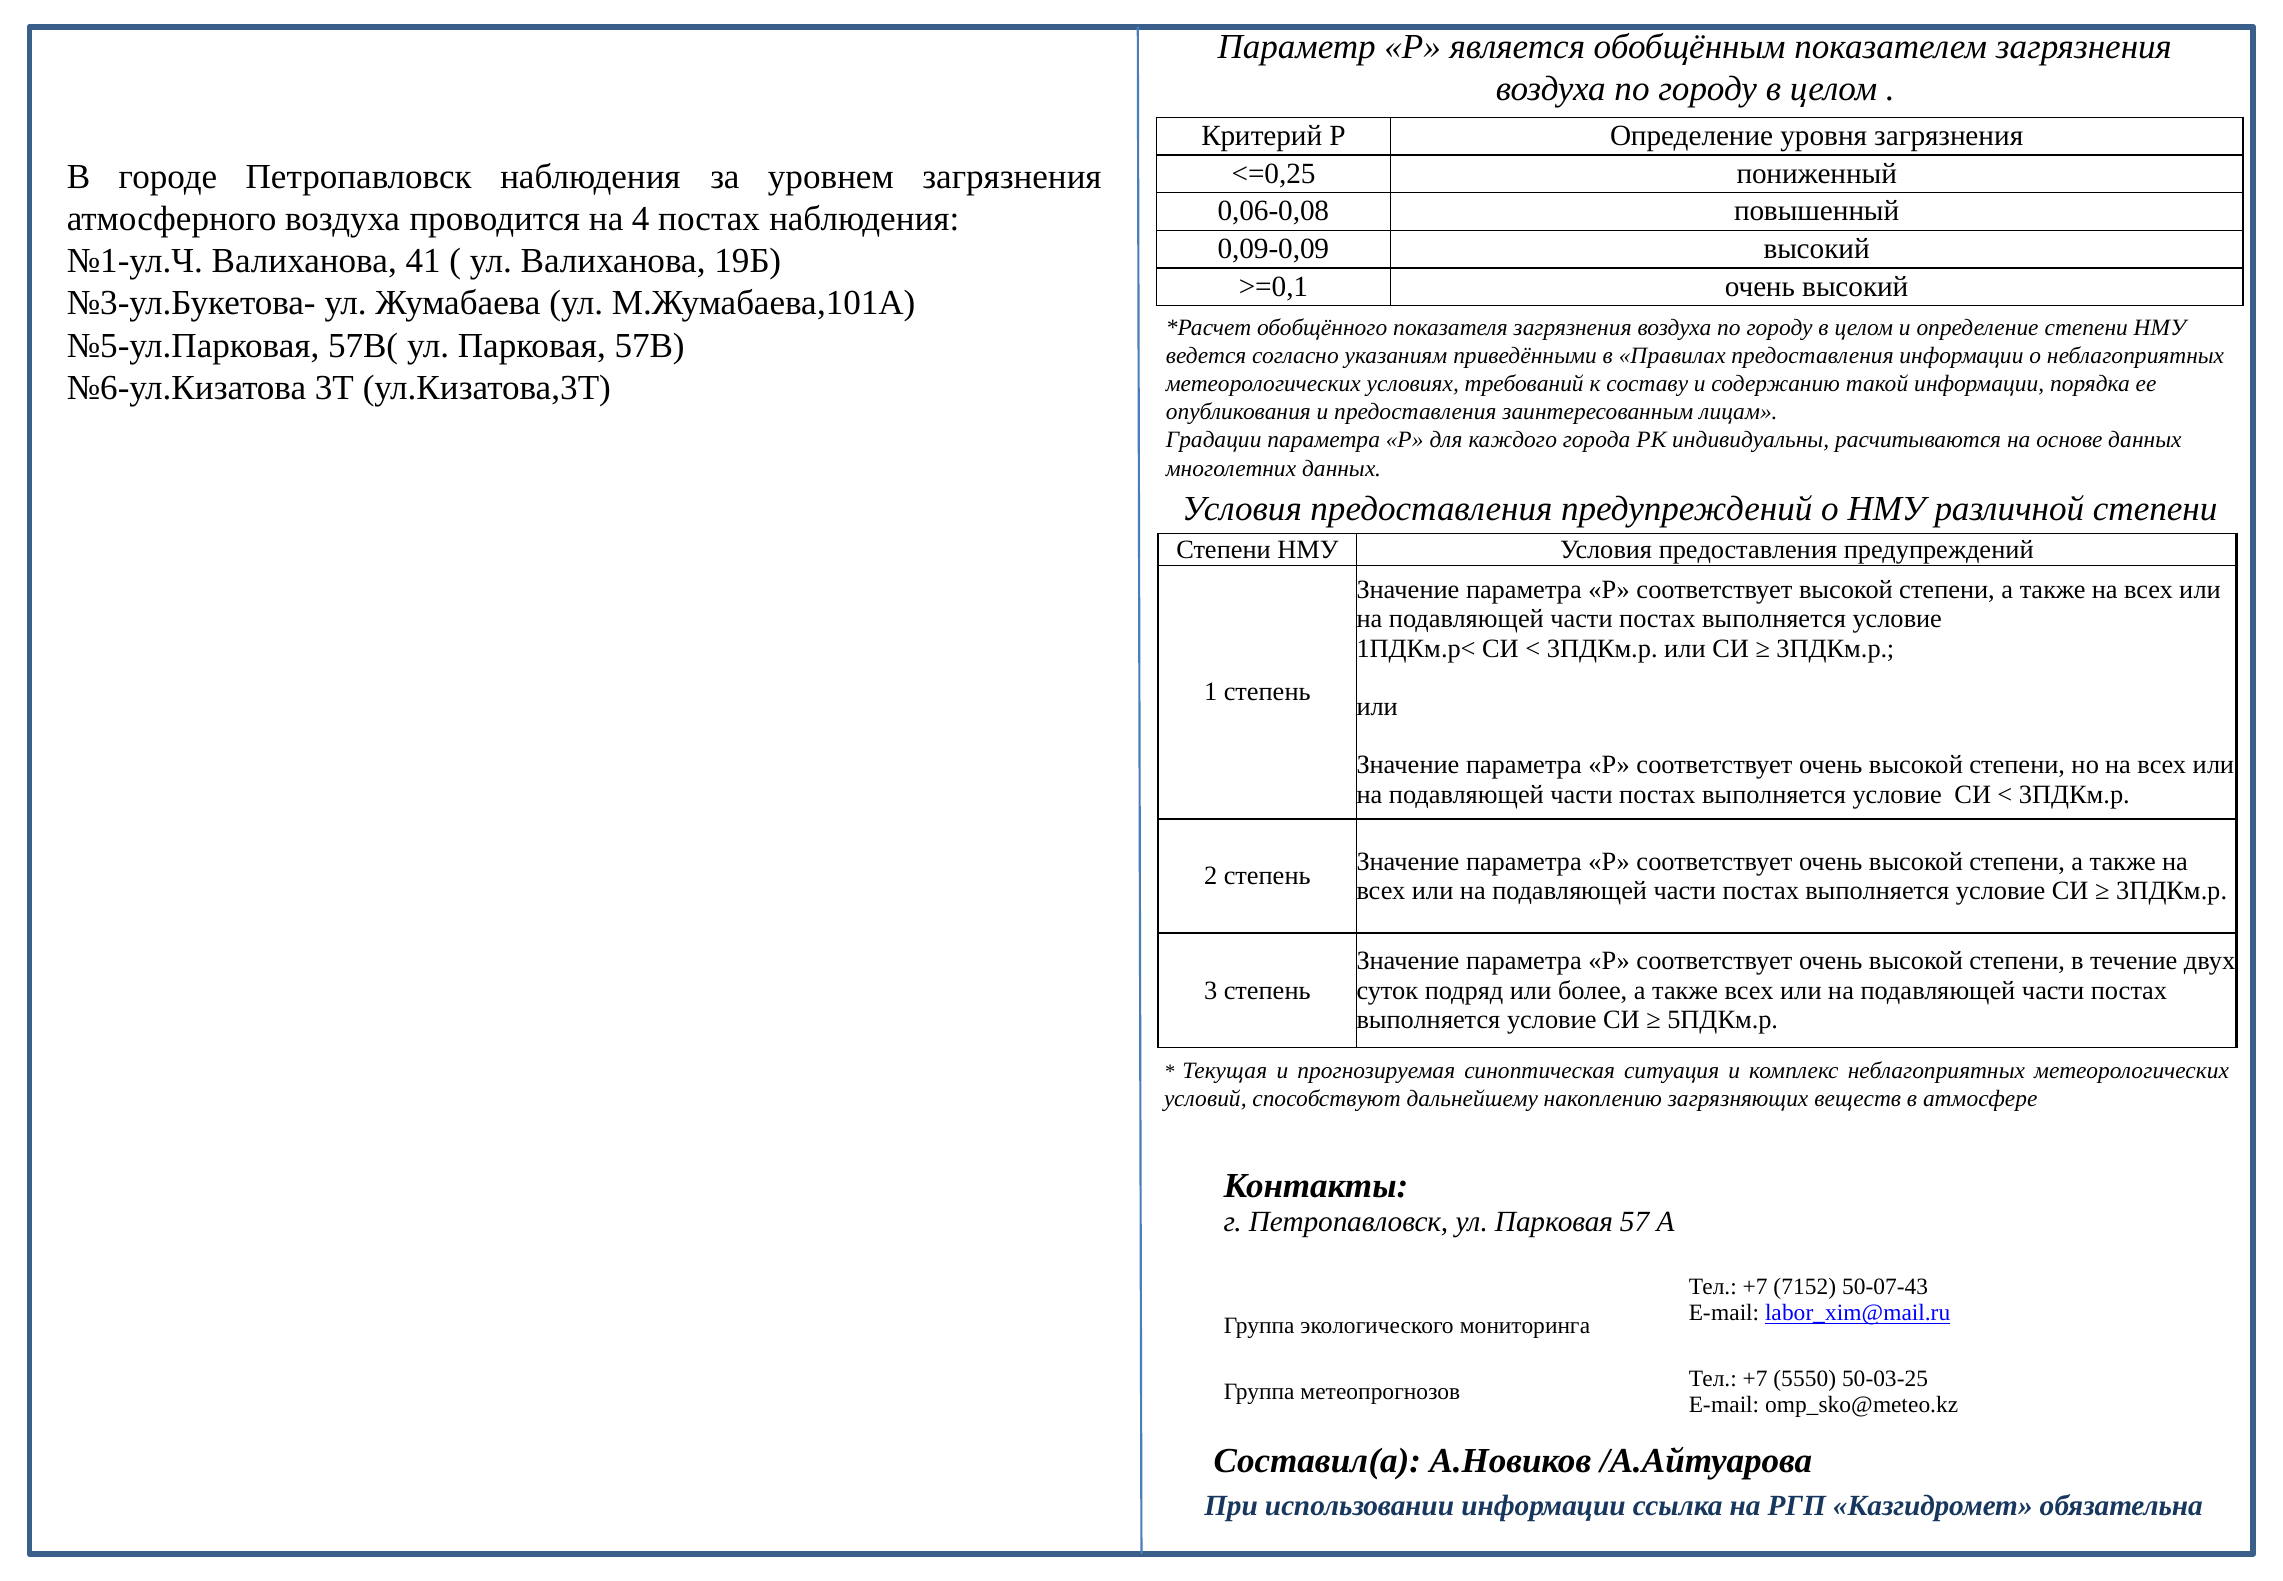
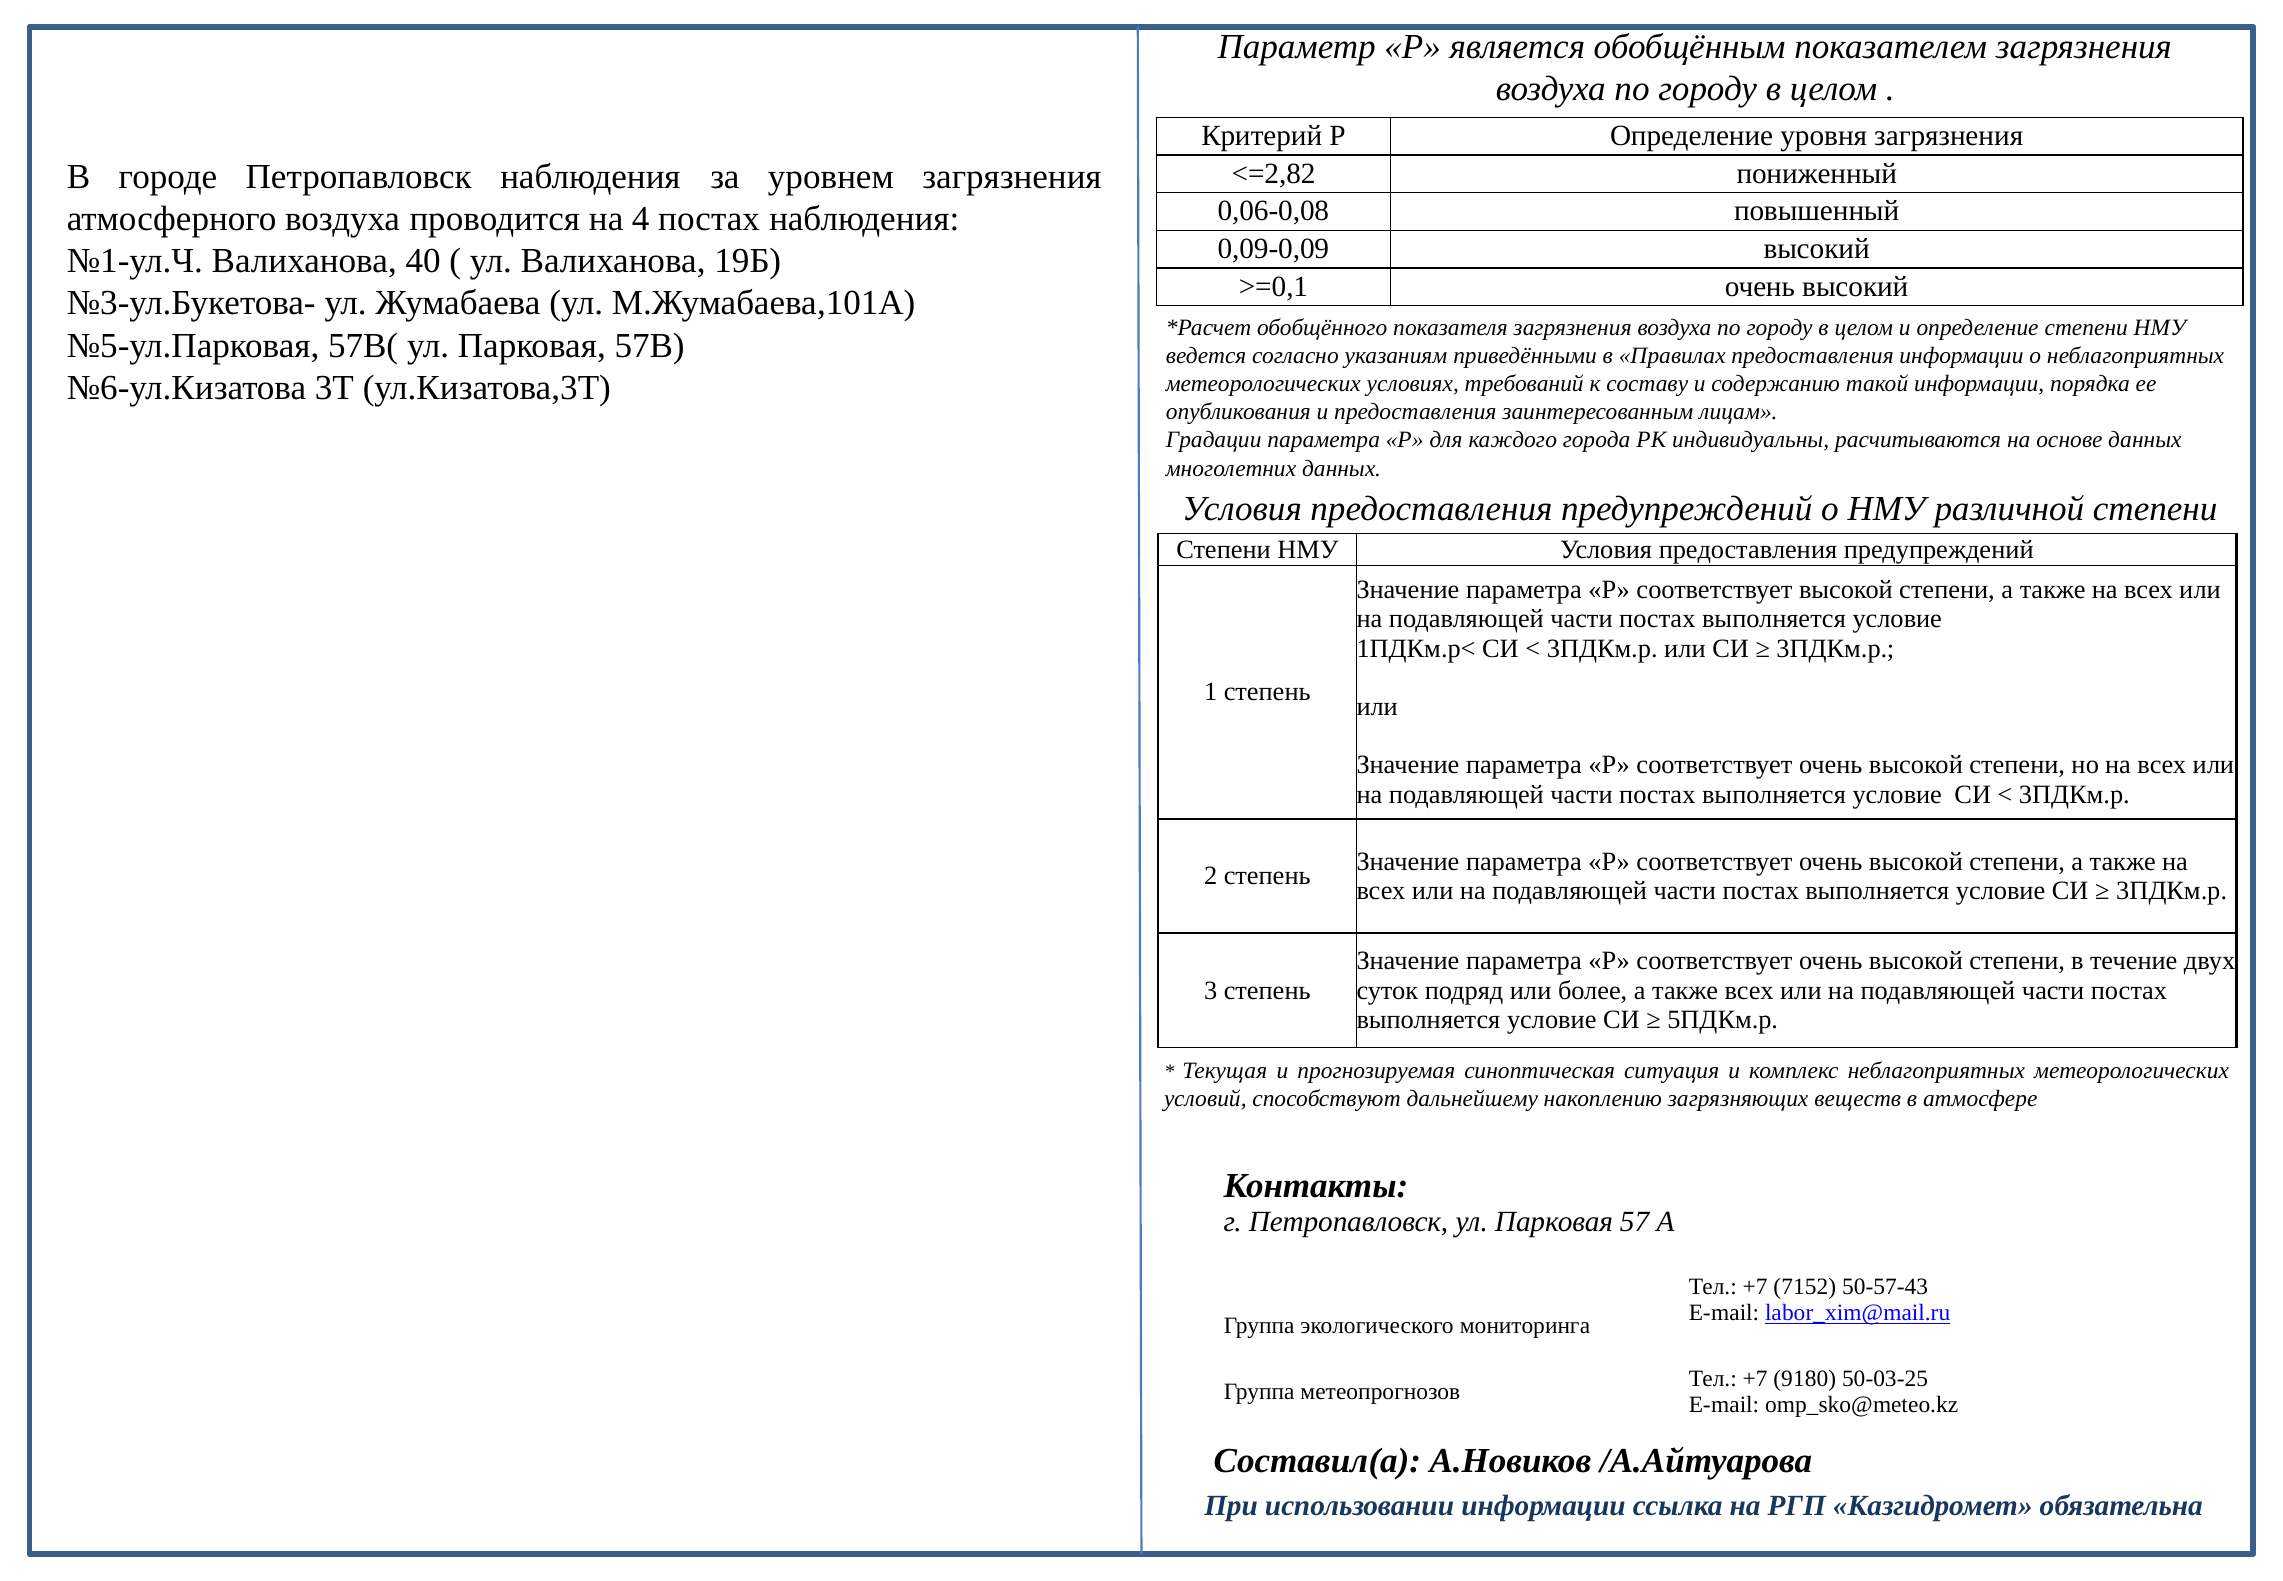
<=0,25: <=0,25 -> <=2,82
41: 41 -> 40
50-07-43: 50-07-43 -> 50-57-43
5550: 5550 -> 9180
